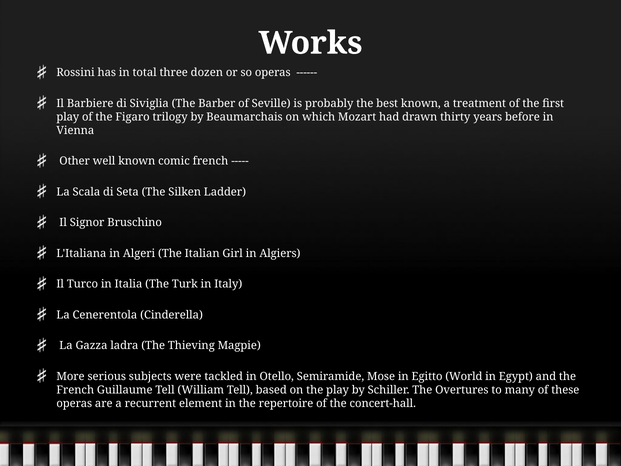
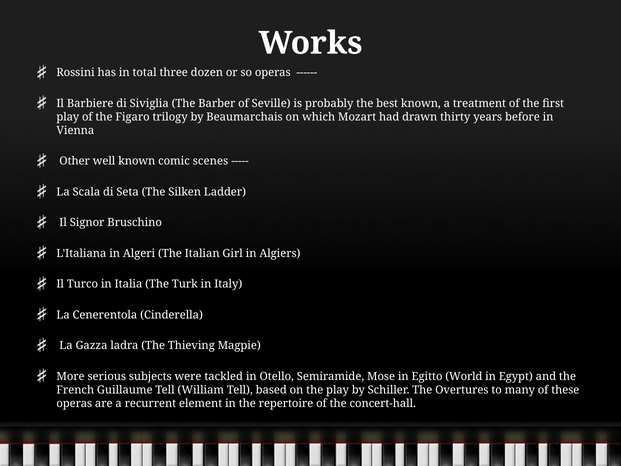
comic french: french -> scenes
